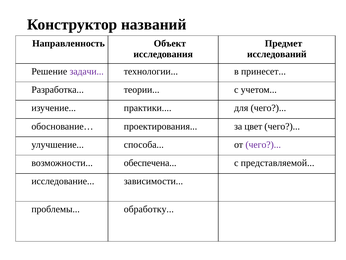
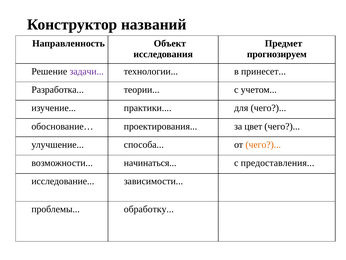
исследований: исследований -> прогнозируем
чего at (263, 144) colour: purple -> orange
обеспечена: обеспечена -> начинаться
представляемой: представляемой -> предоставления
